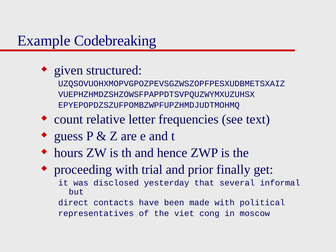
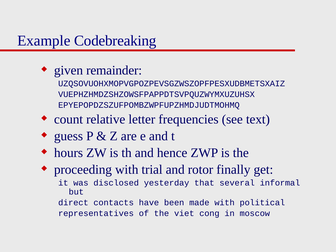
structured: structured -> remainder
prior: prior -> rotor
